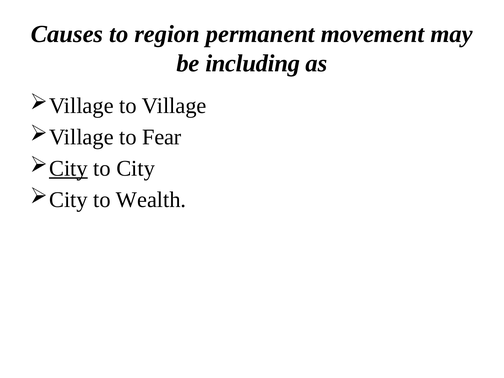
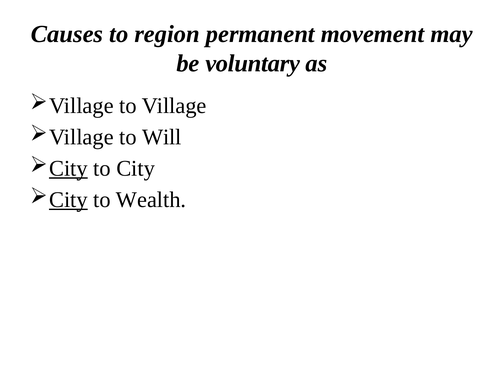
including: including -> voluntary
Fear: Fear -> Will
City at (68, 200) underline: none -> present
